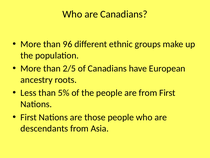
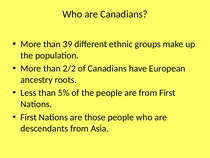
96: 96 -> 39
2/5: 2/5 -> 2/2
